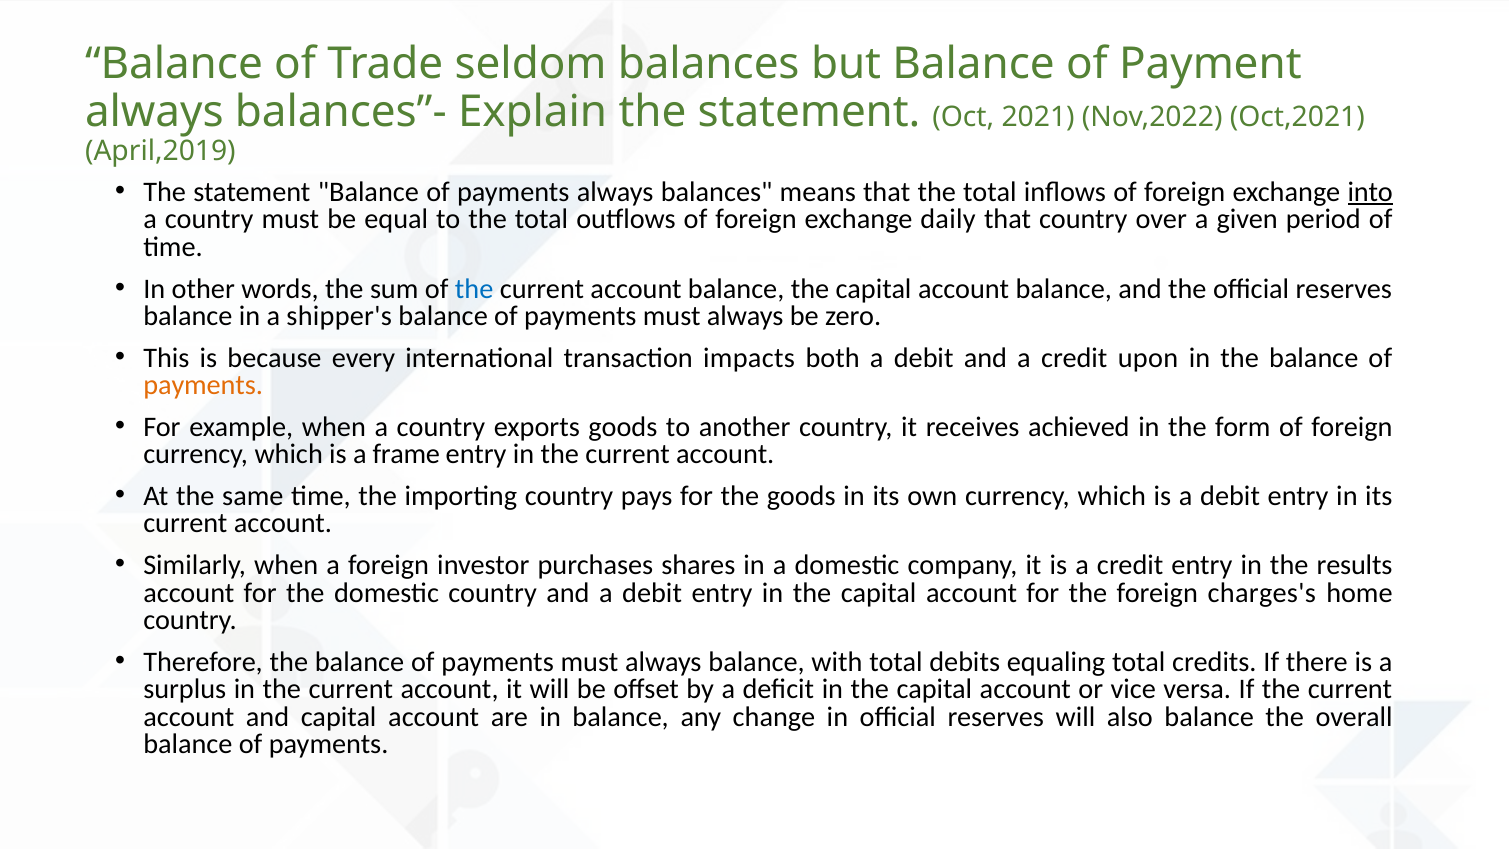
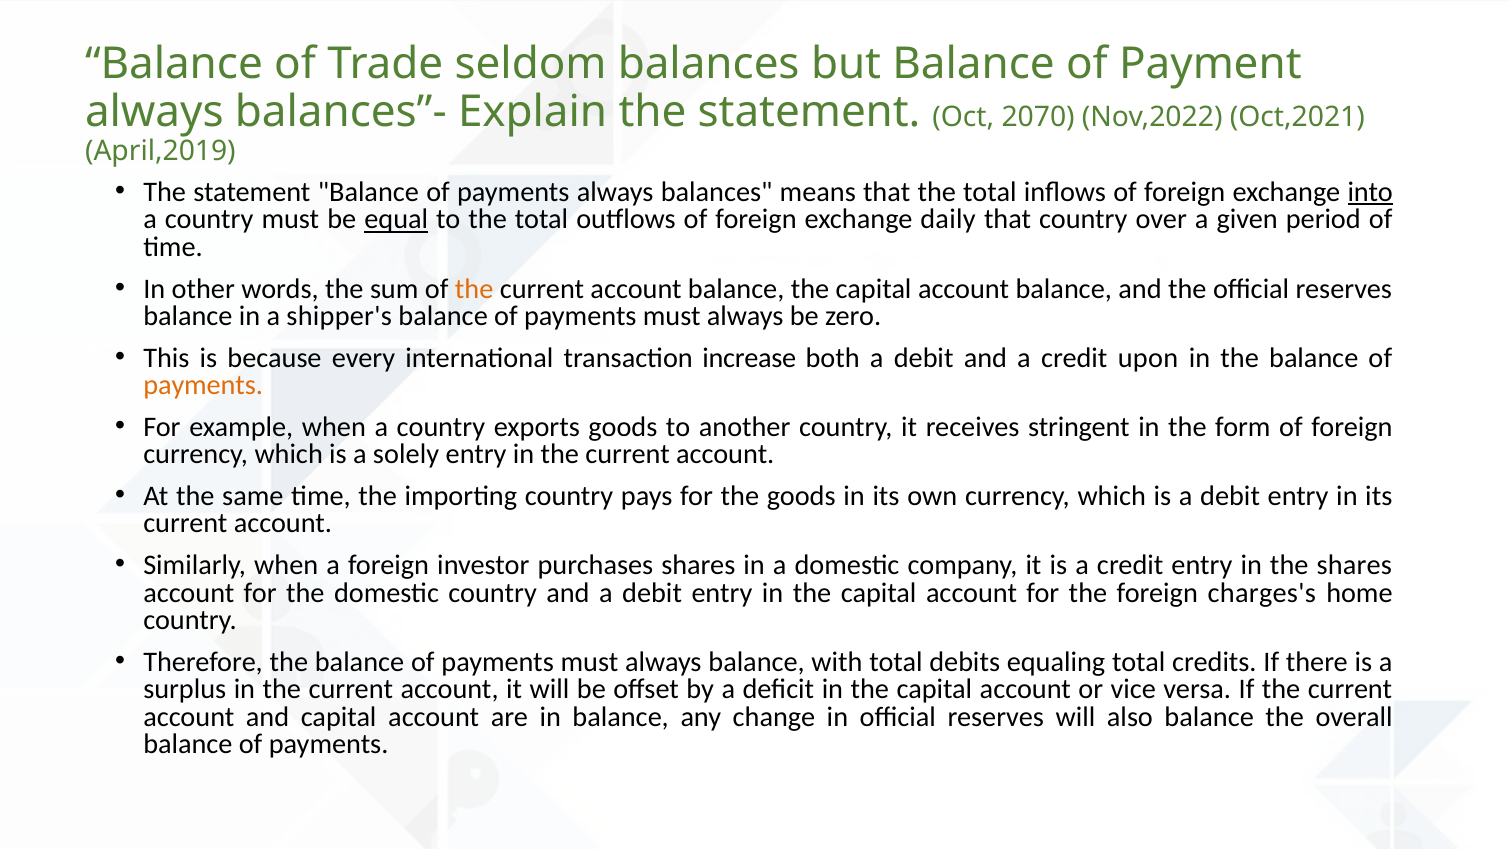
2021: 2021 -> 2070
equal underline: none -> present
the at (474, 289) colour: blue -> orange
impacts: impacts -> increase
achieved: achieved -> stringent
frame: frame -> solely
the results: results -> shares
